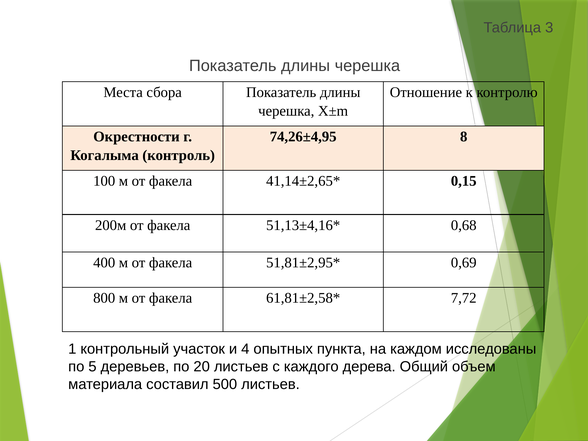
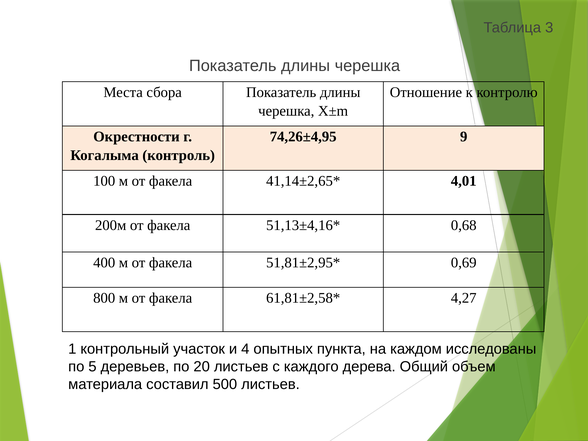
8: 8 -> 9
0,15: 0,15 -> 4,01
7,72: 7,72 -> 4,27
